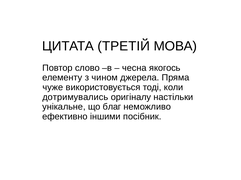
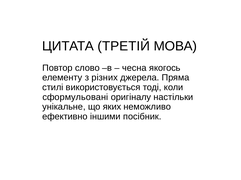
чином: чином -> різних
чуже: чуже -> стилі
дотримувались: дотримувались -> сформульовані
благ: благ -> яких
